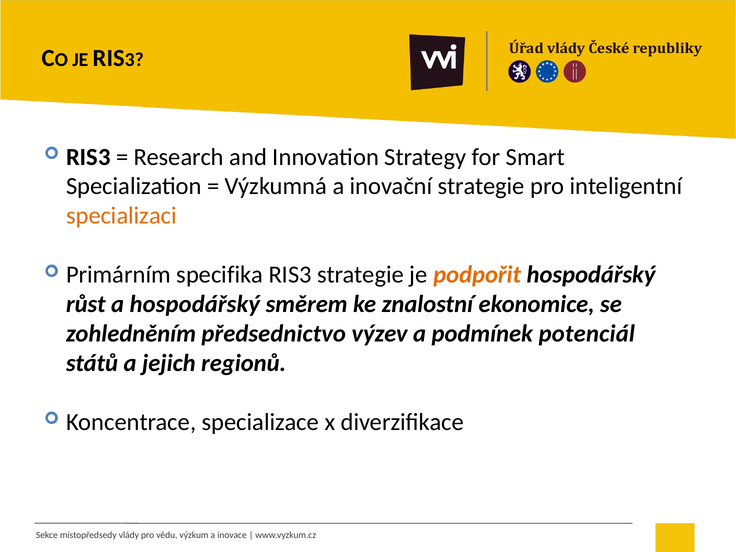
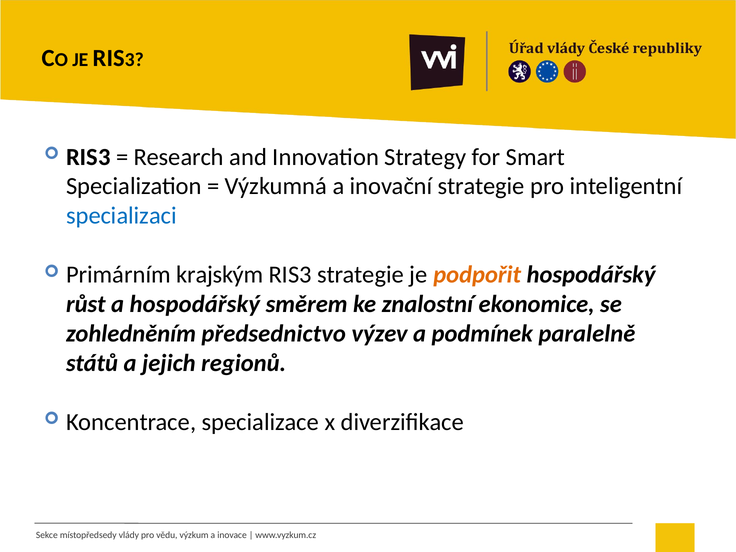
specializaci colour: orange -> blue
specifika: specifika -> krajským
potenciál: potenciál -> paralelně
